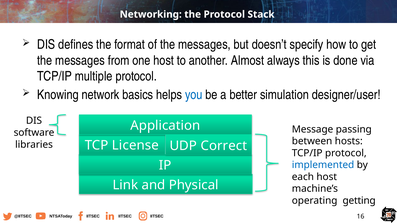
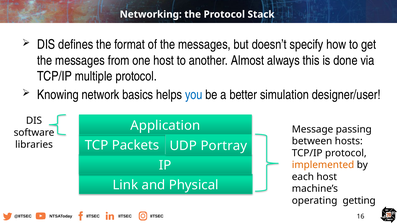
License: License -> Packets
Correct: Correct -> Portray
implemented colour: blue -> orange
